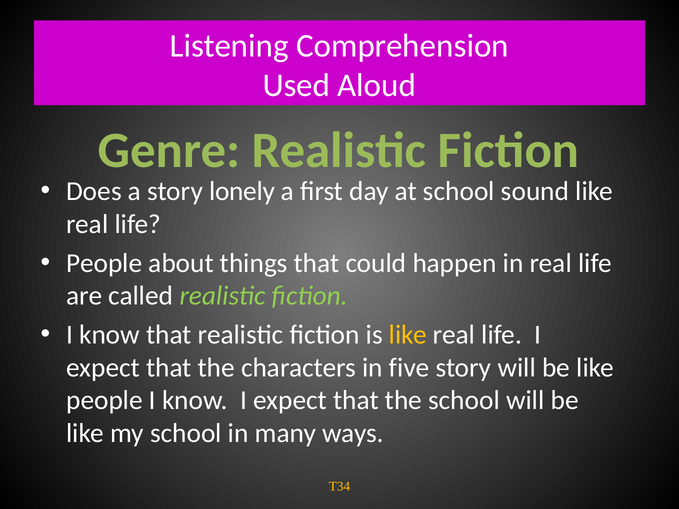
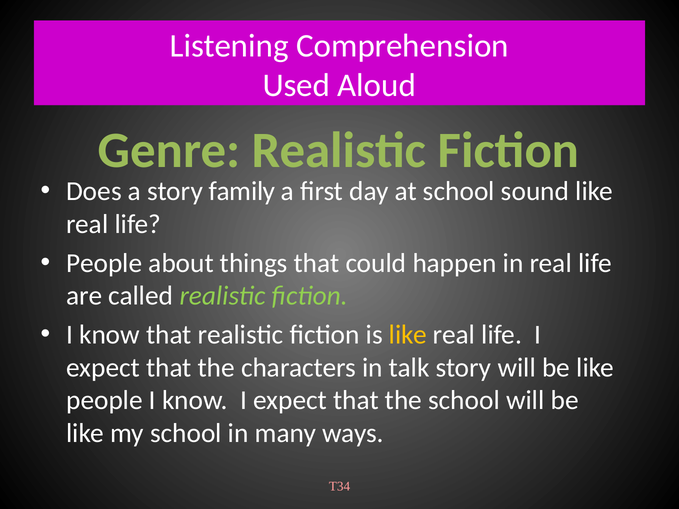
lonely: lonely -> family
five: five -> talk
T34 colour: yellow -> pink
